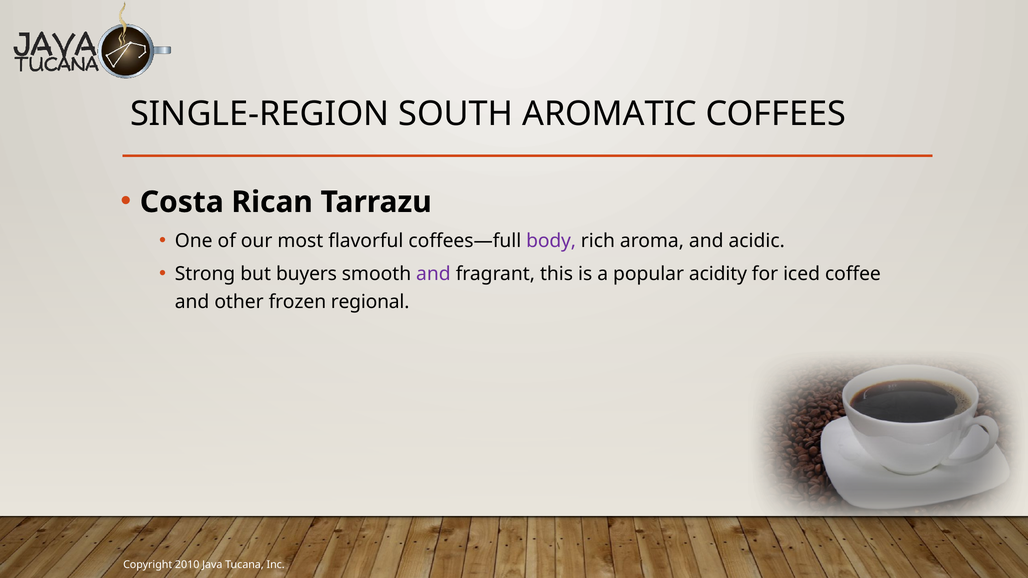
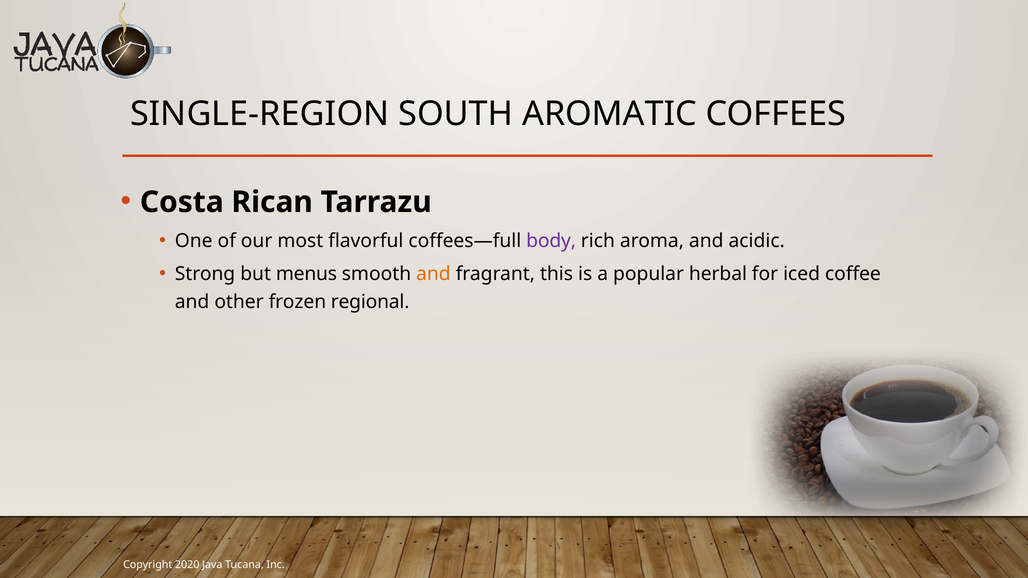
buyers: buyers -> menus
and at (433, 274) colour: purple -> orange
acidity: acidity -> herbal
2010: 2010 -> 2020
